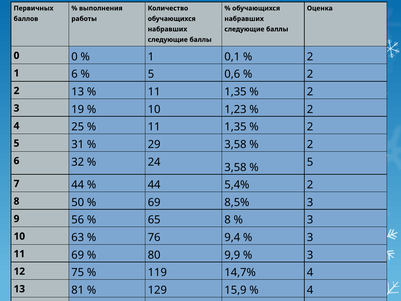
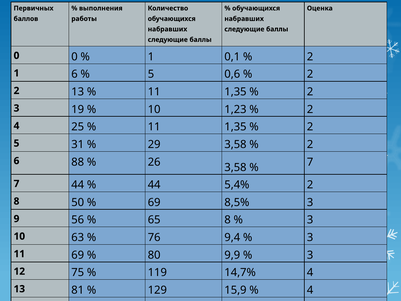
6 32: 32 -> 88
24: 24 -> 26
5 at (310, 162): 5 -> 7
